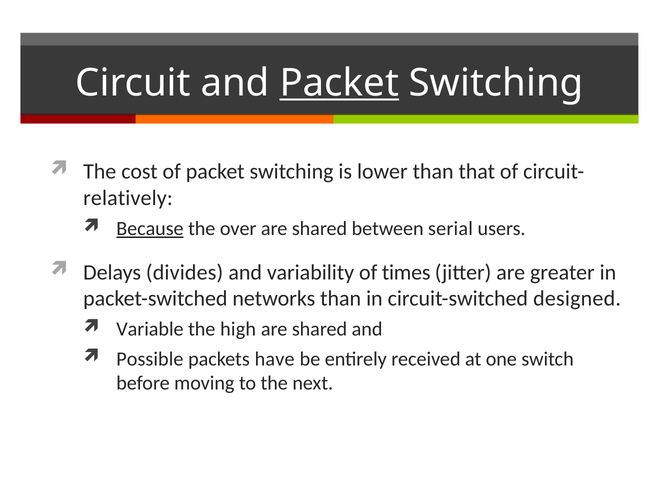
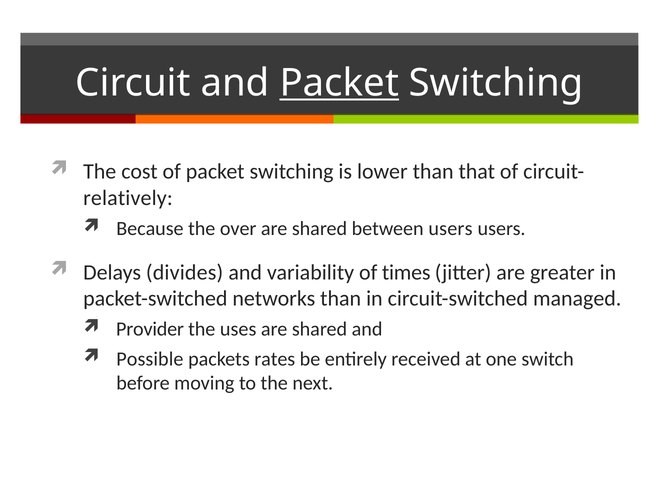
Because underline: present -> none
between serial: serial -> users
designed: designed -> managed
Variable: Variable -> Provider
high: high -> uses
have: have -> rates
